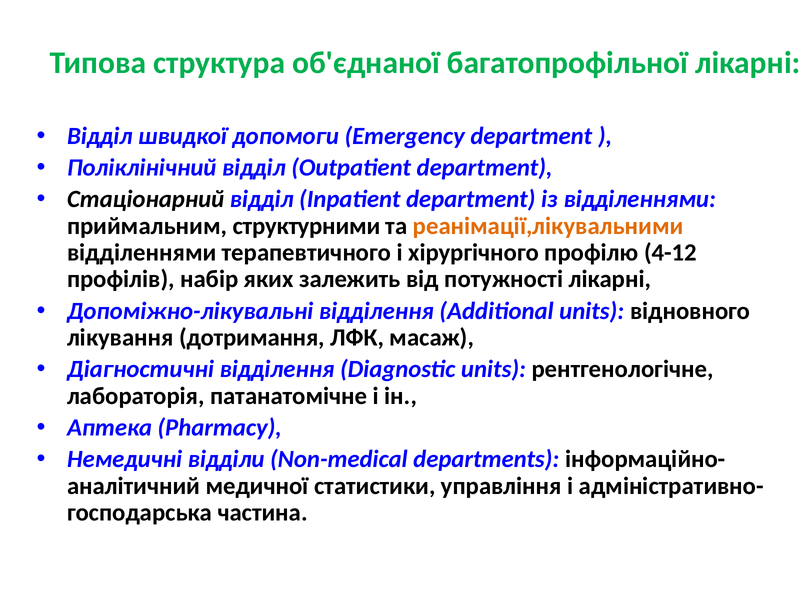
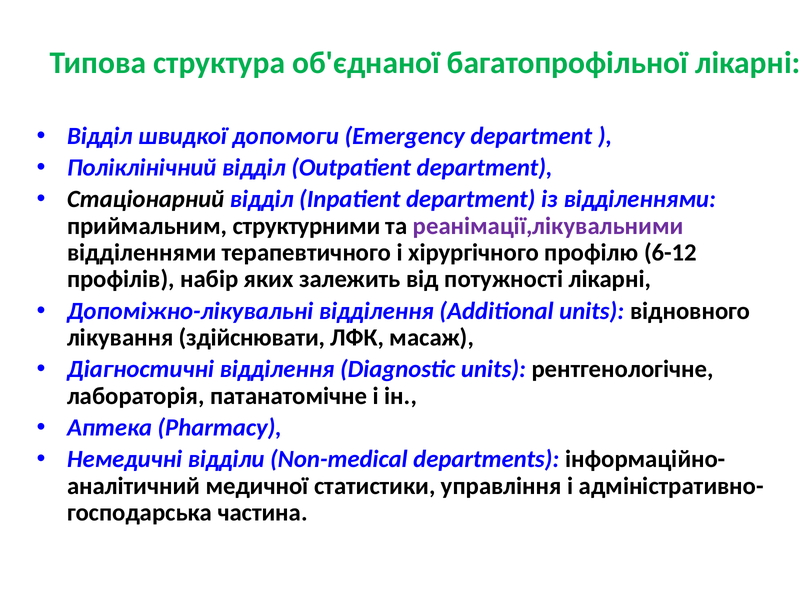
реанімації,лікувальними colour: orange -> purple
4-12: 4-12 -> 6-12
дотримання: дотримання -> здійснювати
